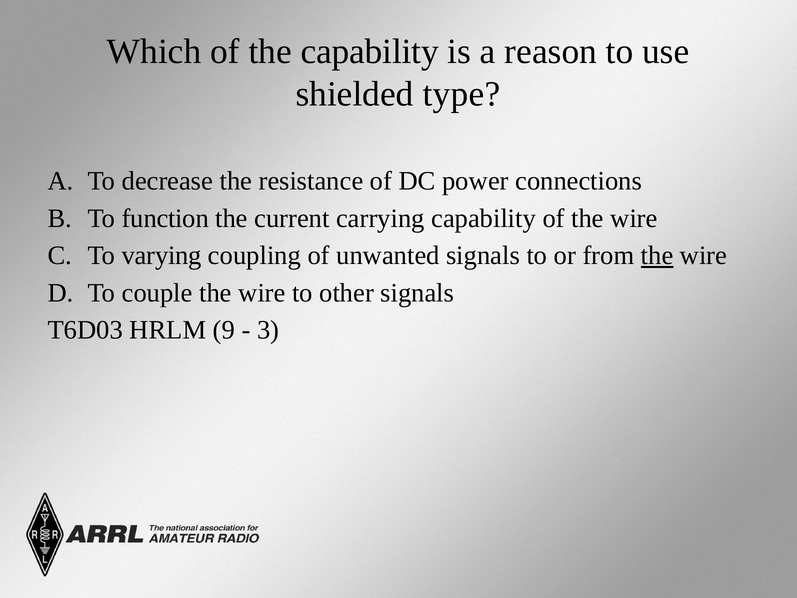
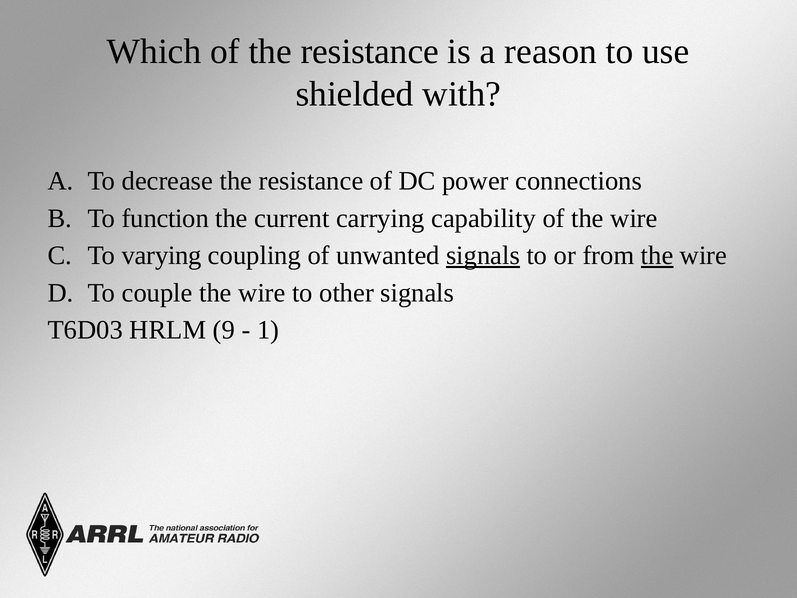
of the capability: capability -> resistance
type: type -> with
signals at (483, 255) underline: none -> present
3: 3 -> 1
